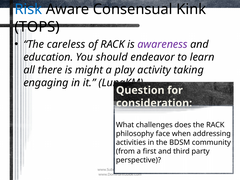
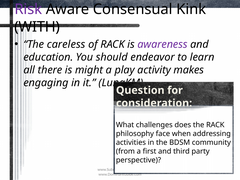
Risk colour: blue -> purple
TOPS: TOPS -> WITH
taking: taking -> makes
